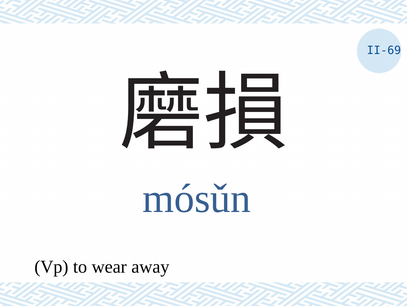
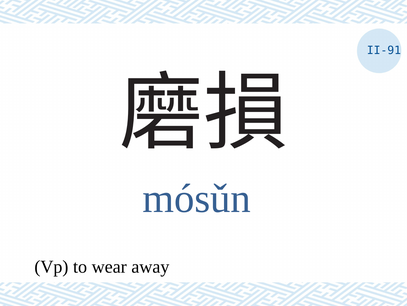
II-69: II-69 -> II-91
